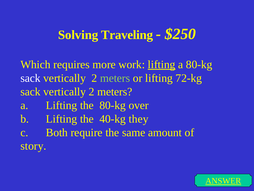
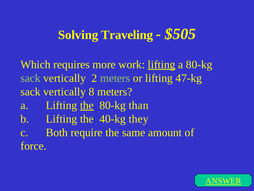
$250: $250 -> $505
sack at (30, 78) colour: white -> light green
72-kg: 72-kg -> 47-kg
2 at (92, 91): 2 -> 8
the at (87, 105) underline: none -> present
over: over -> than
story: story -> force
